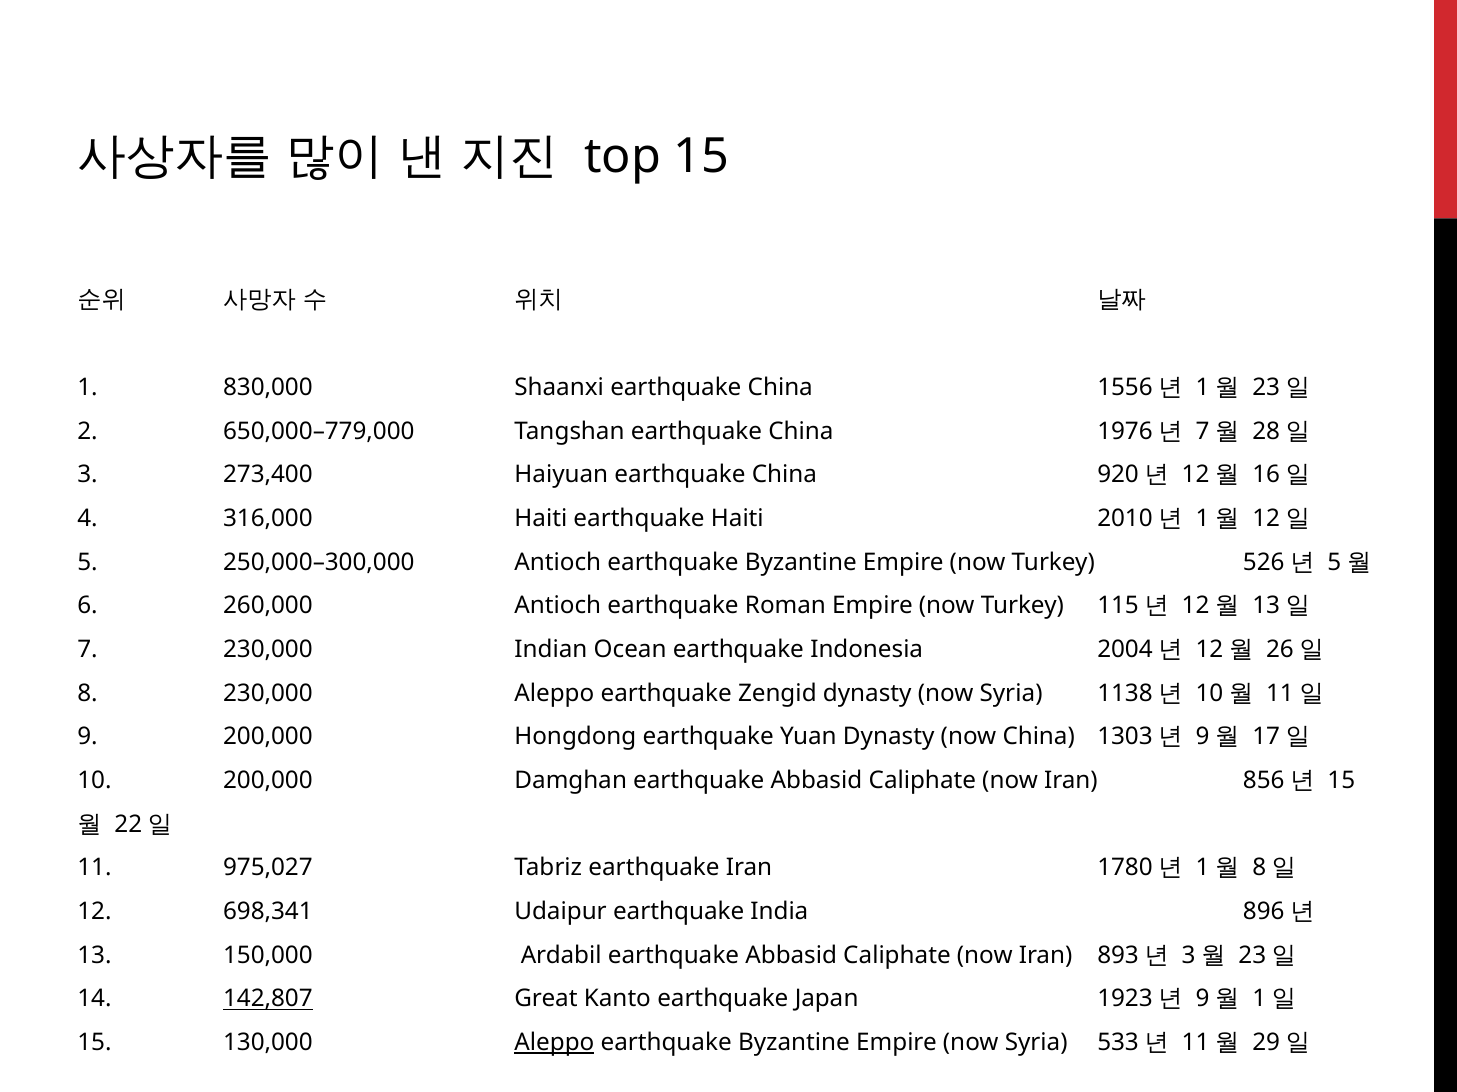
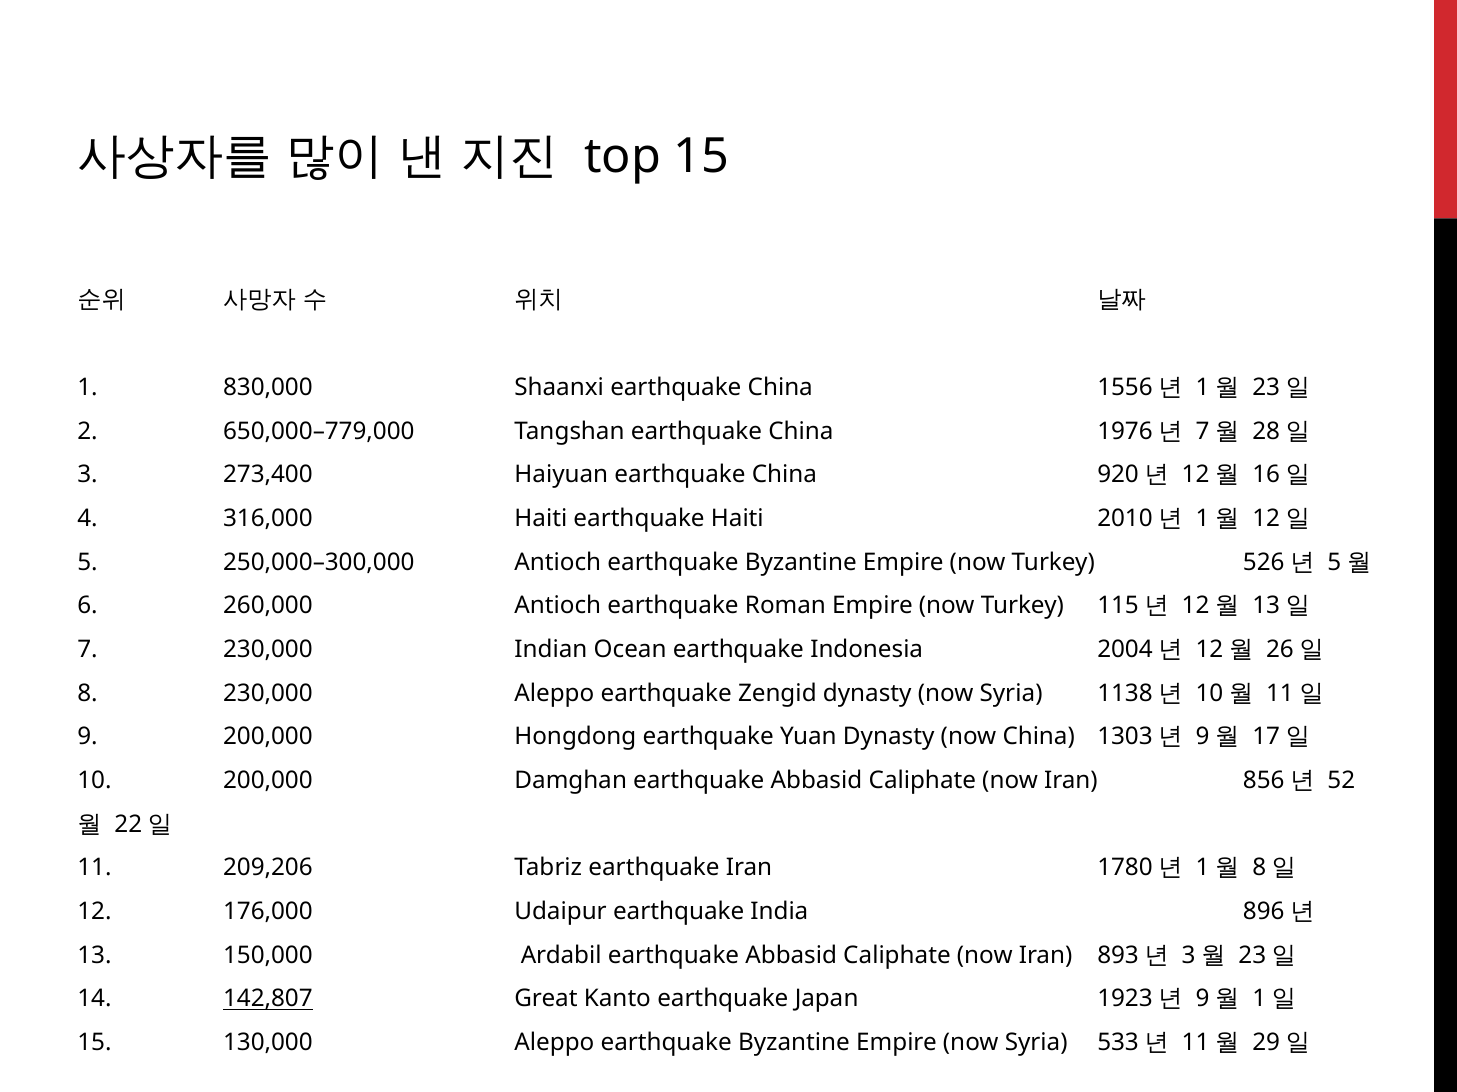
15 at (1341, 781): 15 -> 52
975,027: 975,027 -> 209,206
698,341: 698,341 -> 176,000
Aleppo at (554, 1043) underline: present -> none
